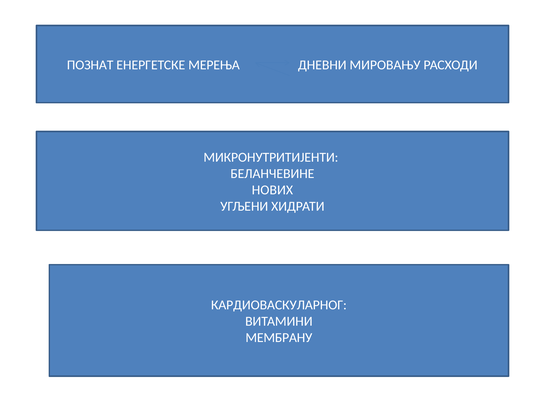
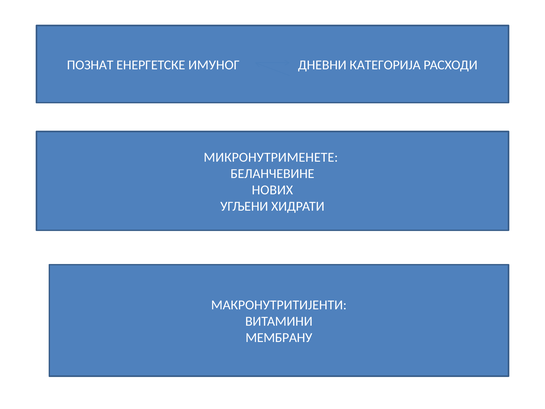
МЕРЕЊА: МЕРЕЊА -> ИМУНОГ
МИРОВАЊУ: МИРОВАЊУ -> КАТЕГОРИЈА
МИКРОНУТРИТИЈЕНТИ: МИКРОНУТРИТИЈЕНТИ -> МИКРОНУТРИМЕНЕТЕ
КАРДИОВАСКУЛАРНОГ: КАРДИОВАСКУЛАРНОГ -> МАКРОНУТРИТИЈЕНТИ
